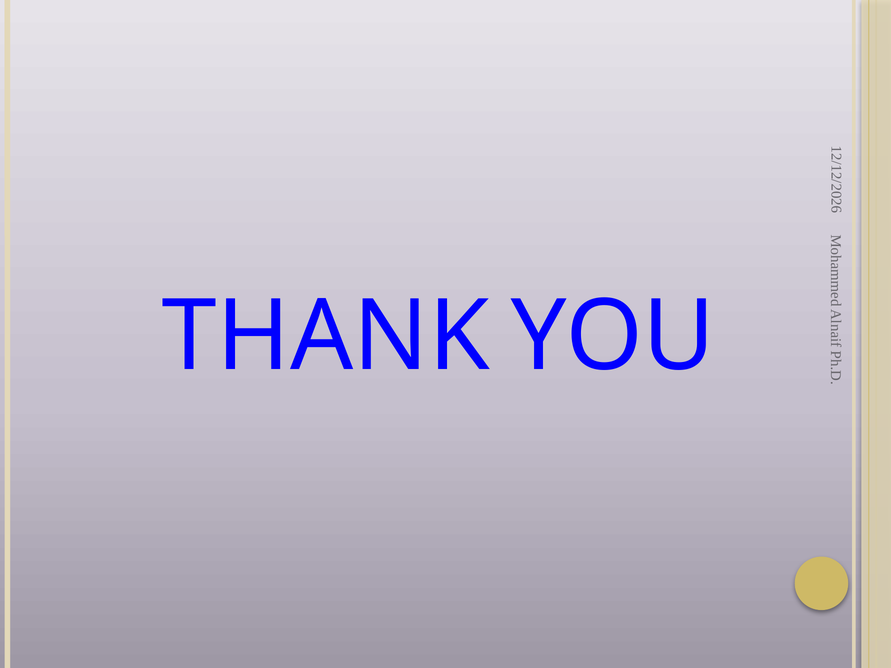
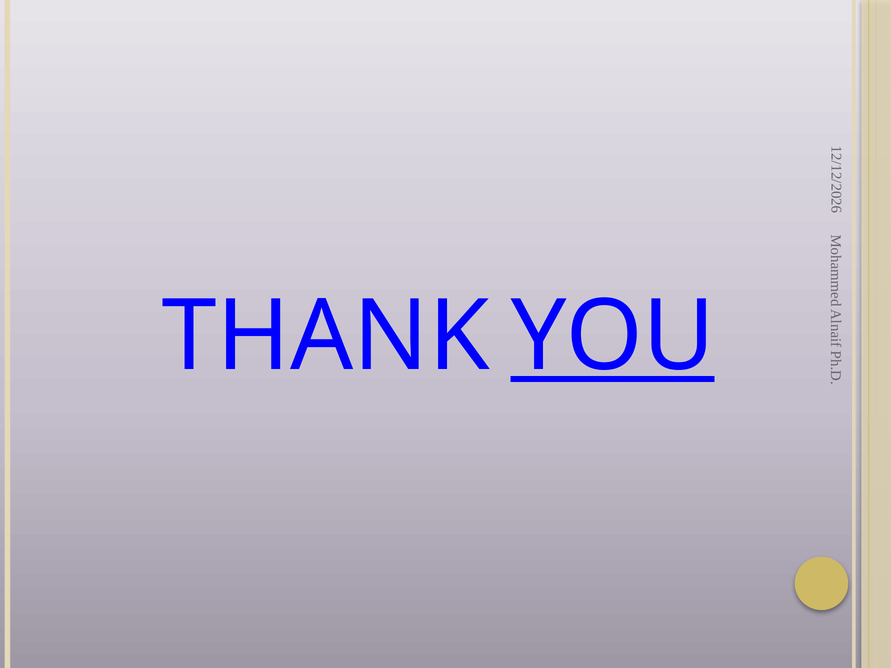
YOU underline: none -> present
